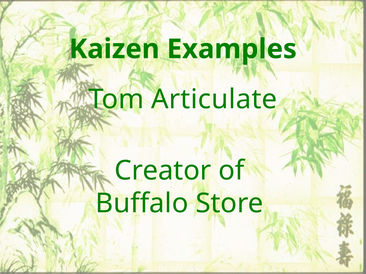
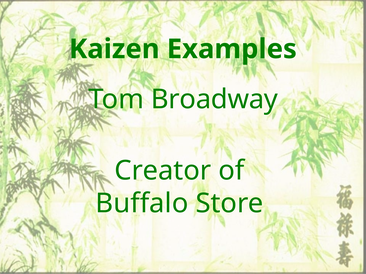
Articulate: Articulate -> Broadway
